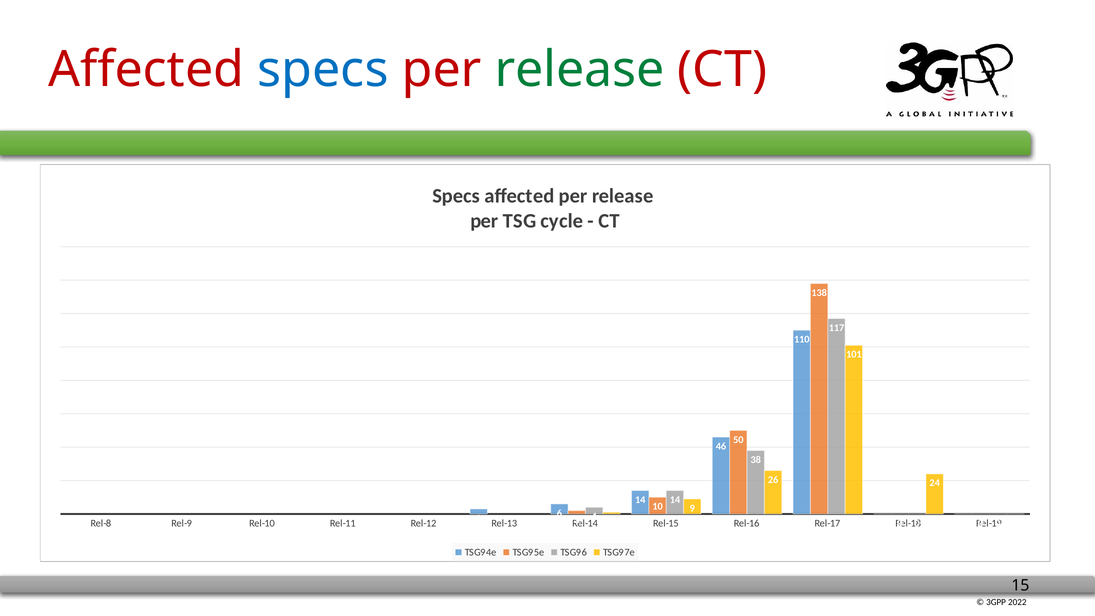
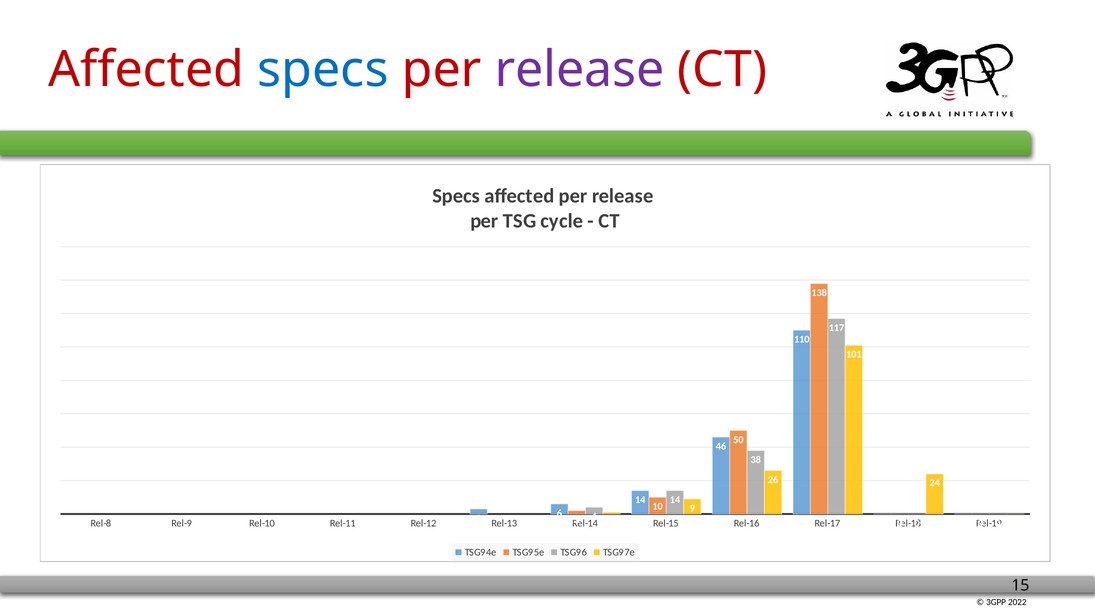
release at (580, 69) colour: green -> purple
